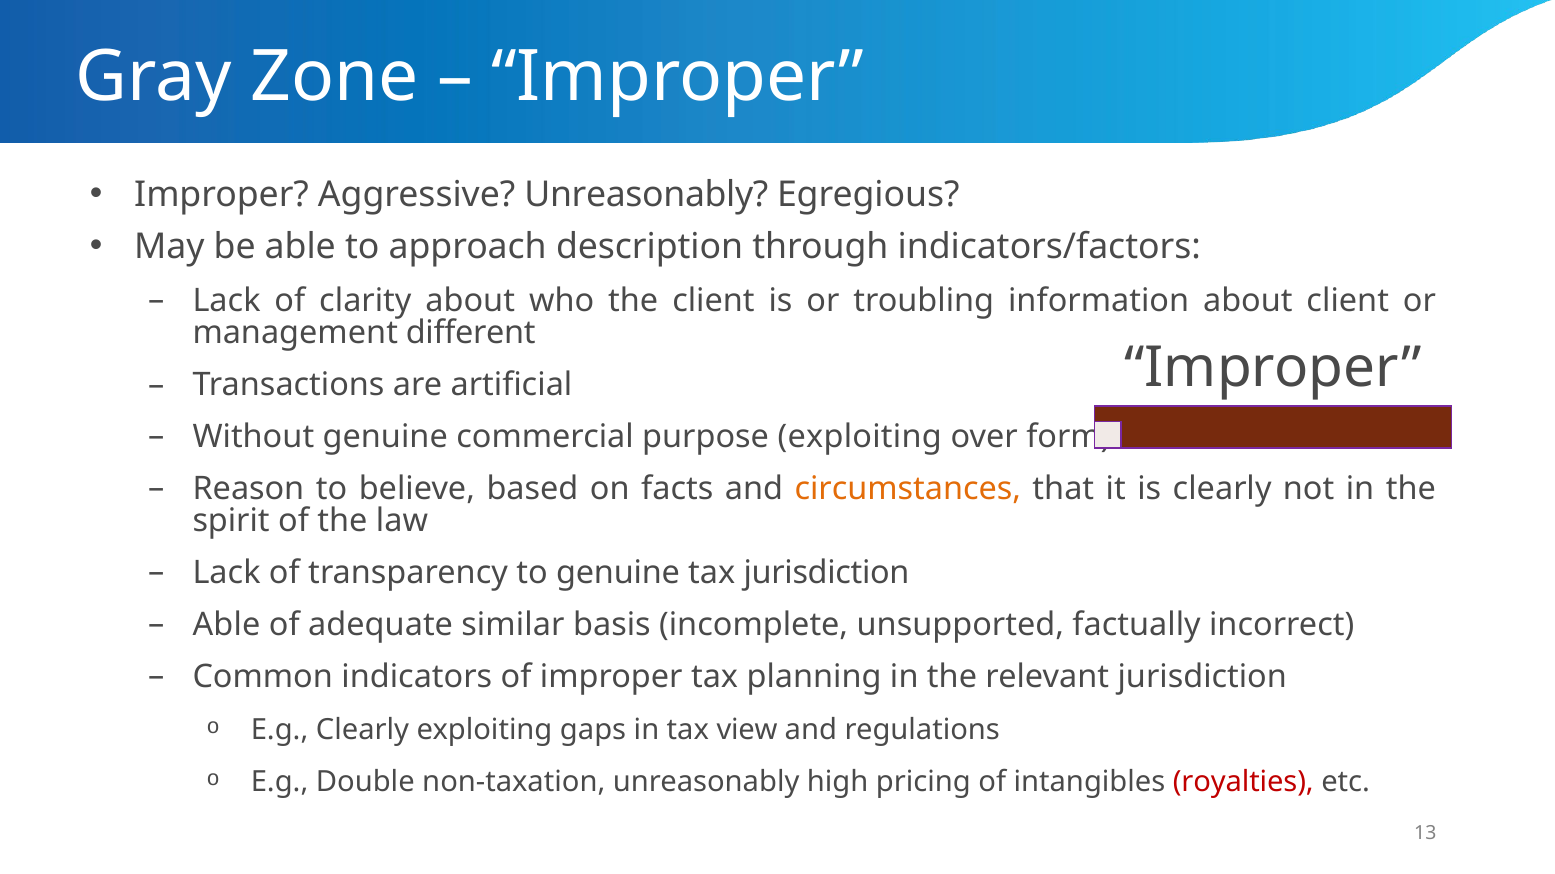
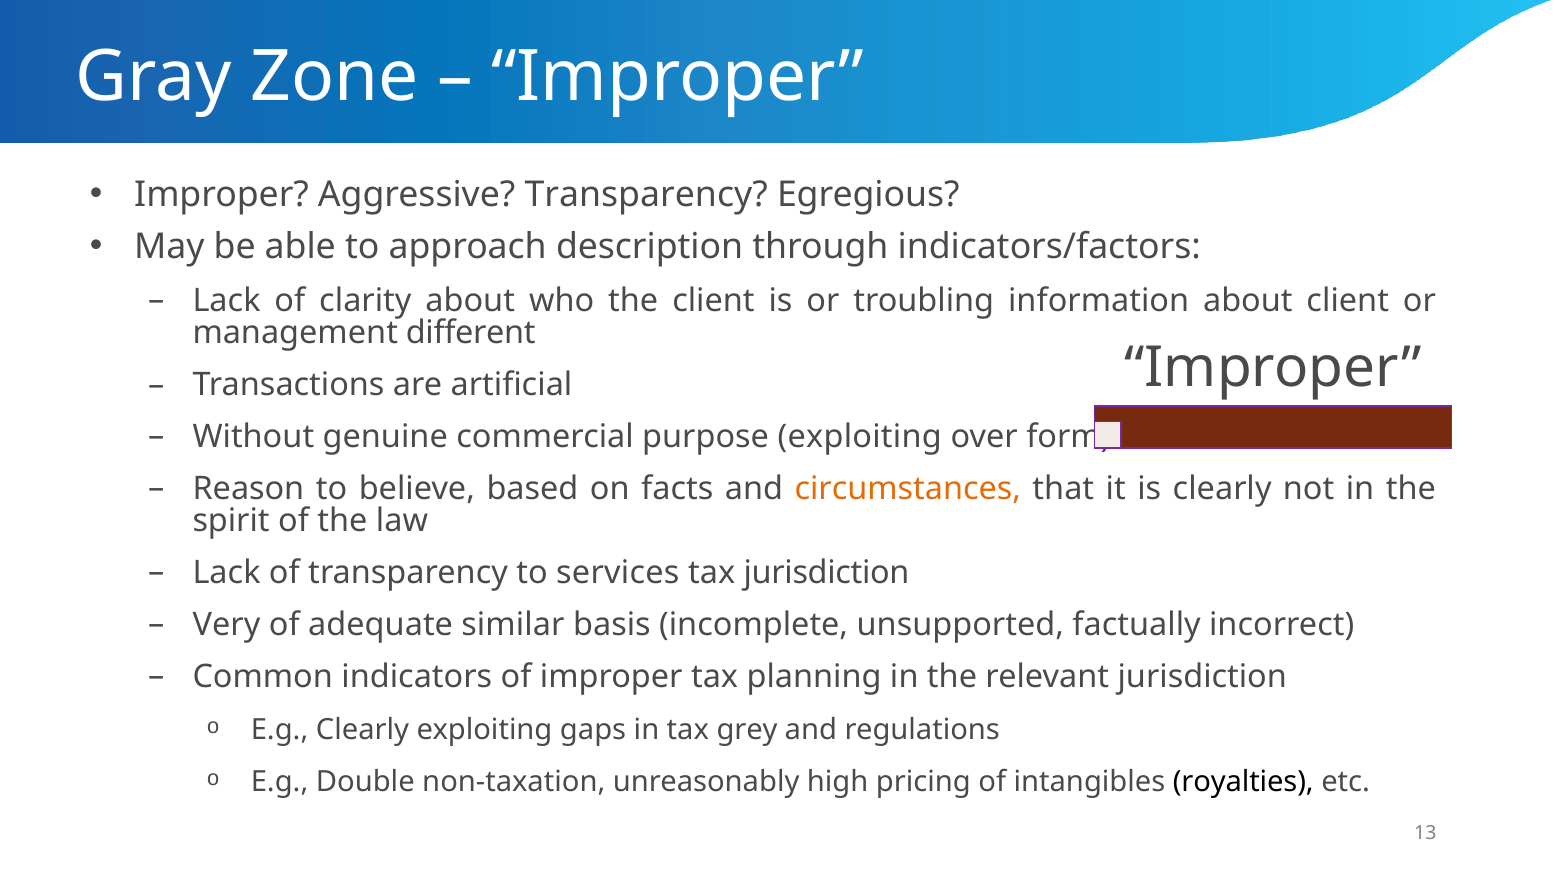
Aggressive Unreasonably: Unreasonably -> Transparency
to genuine: genuine -> services
Able at (226, 625): Able -> Very
view: view -> grey
royalties colour: red -> black
